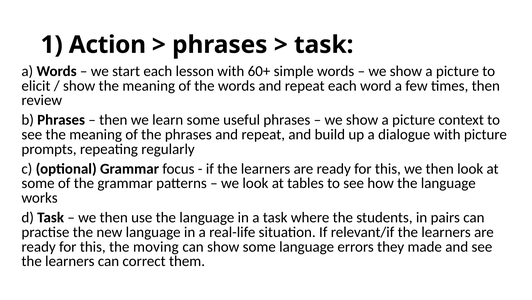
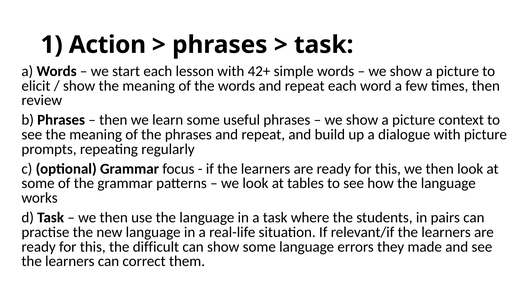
60+: 60+ -> 42+
moving: moving -> difficult
